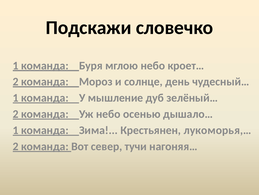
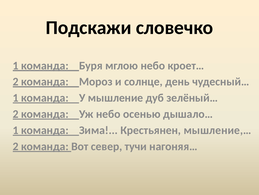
лукоморья,…: лукоморья,… -> мышление,…
